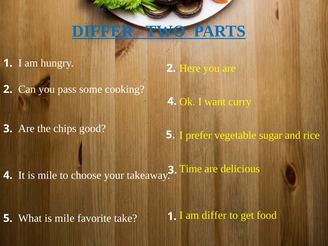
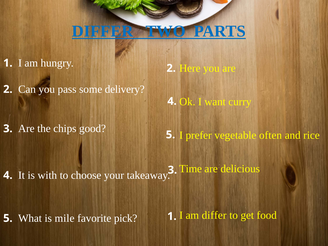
cooking: cooking -> delivery
sugar: sugar -> often
It is mile: mile -> with
take: take -> pick
